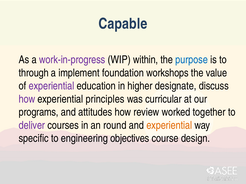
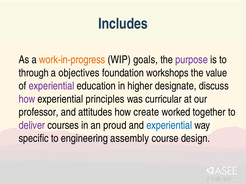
Capable: Capable -> Includes
work-in-progress colour: purple -> orange
within: within -> goals
purpose colour: blue -> purple
implement: implement -> objectives
programs: programs -> professor
review: review -> create
round: round -> proud
experiential at (169, 126) colour: orange -> blue
objectives: objectives -> assembly
